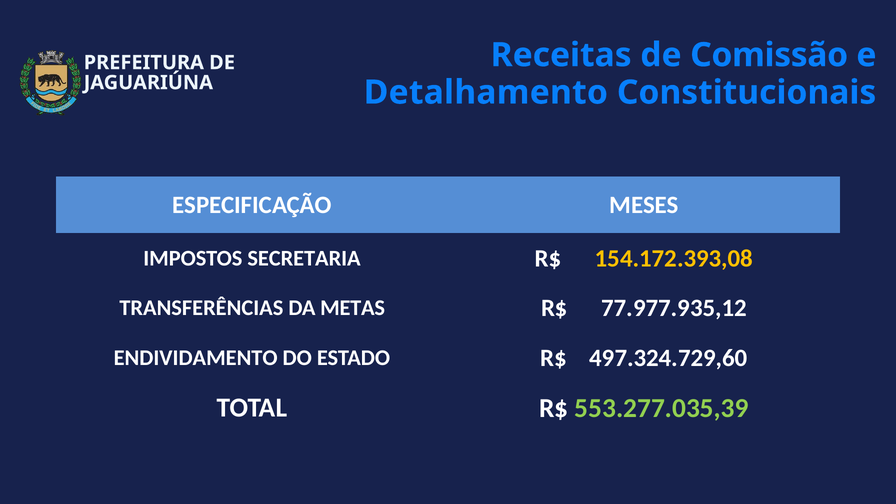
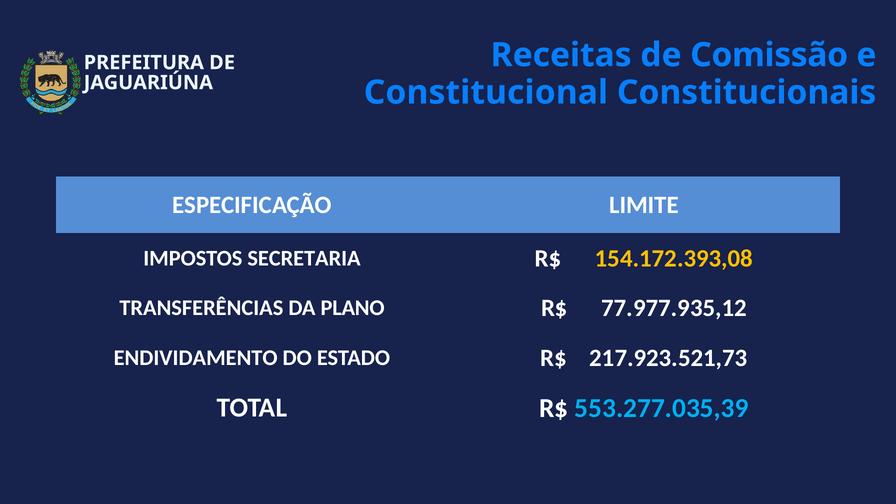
Detalhamento: Detalhamento -> Constitucional
MESES: MESES -> LIMITE
METAS: METAS -> PLANO
497.324.729,60: 497.324.729,60 -> 217.923.521,73
553.277.035,39 colour: light green -> light blue
